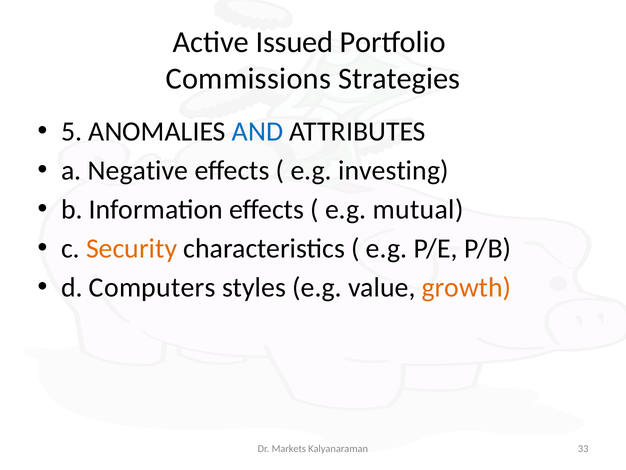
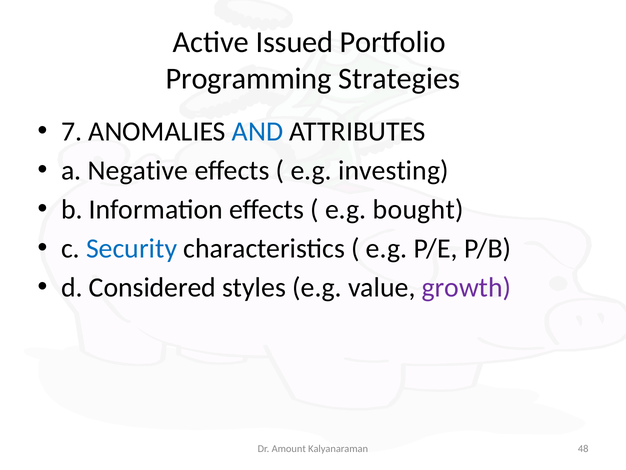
Commissions: Commissions -> Programming
5: 5 -> 7
mutual: mutual -> bought
Security colour: orange -> blue
Computers: Computers -> Considered
growth colour: orange -> purple
Markets: Markets -> Amount
33: 33 -> 48
